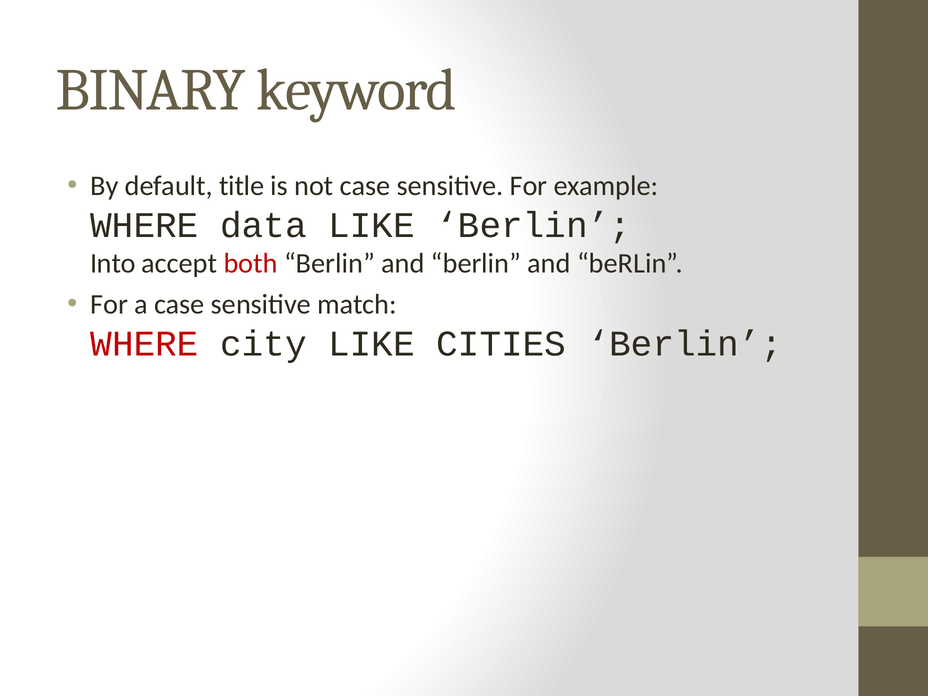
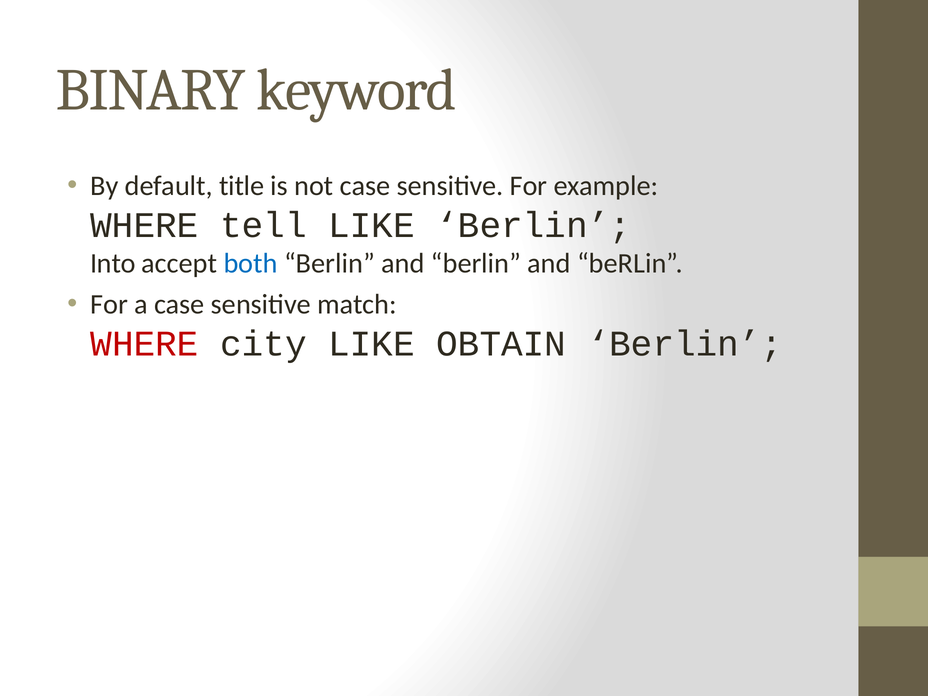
data: data -> tell
both colour: red -> blue
CITIES: CITIES -> OBTAIN
